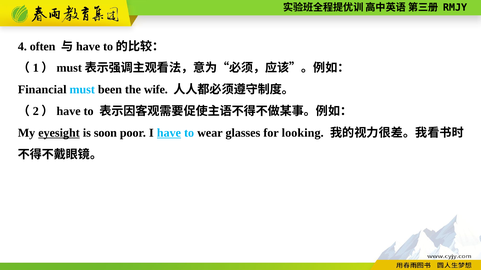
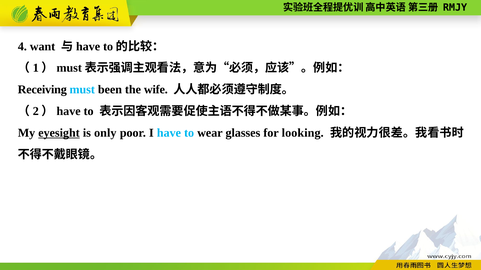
often: often -> want
Financial: Financial -> Receiving
soon: soon -> only
have underline: present -> none
